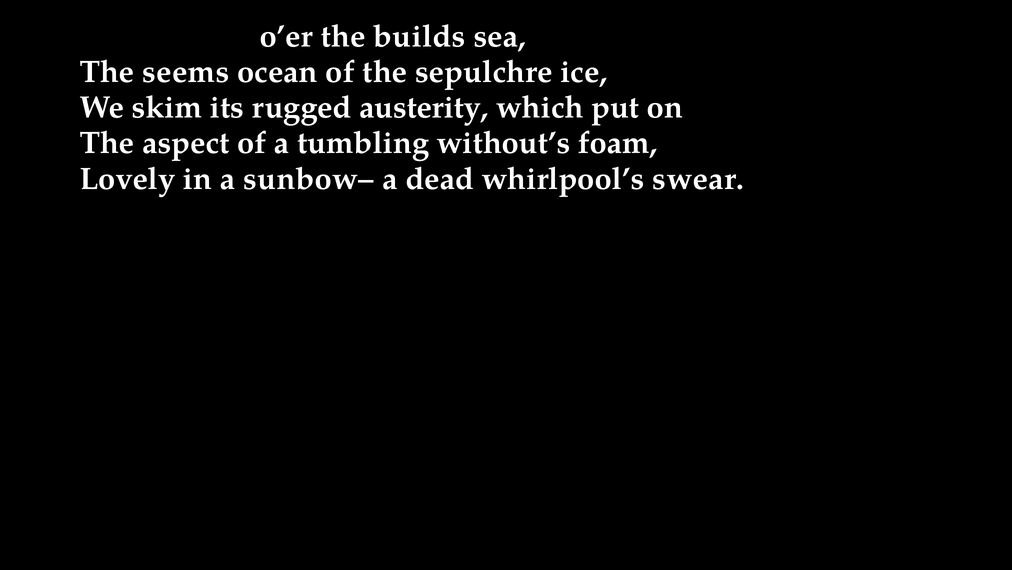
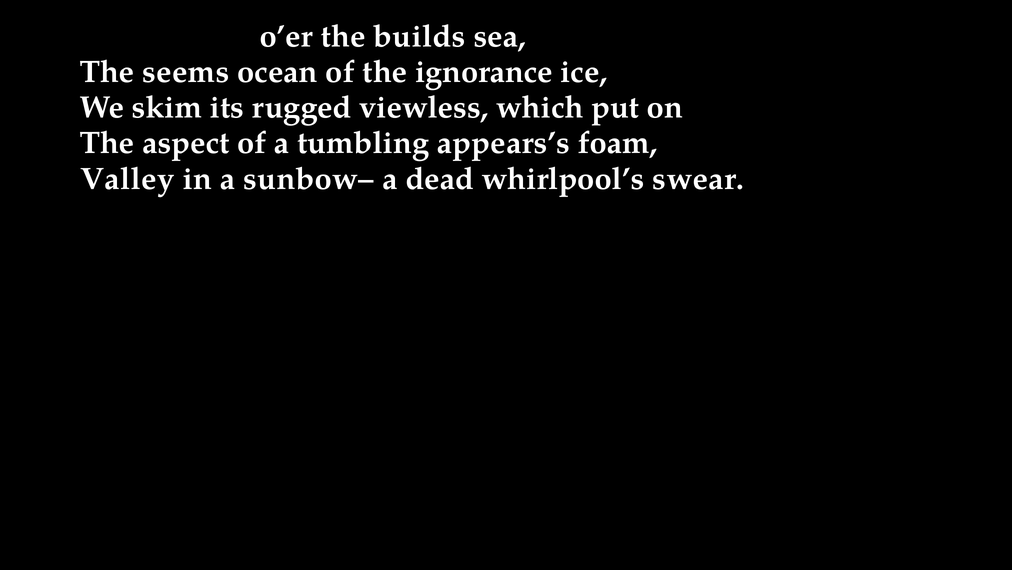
sepulchre: sepulchre -> ignorance
austerity: austerity -> viewless
without’s: without’s -> appears’s
Lovely: Lovely -> Valley
